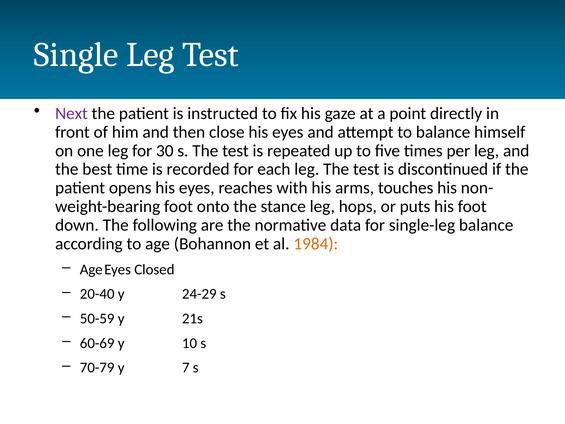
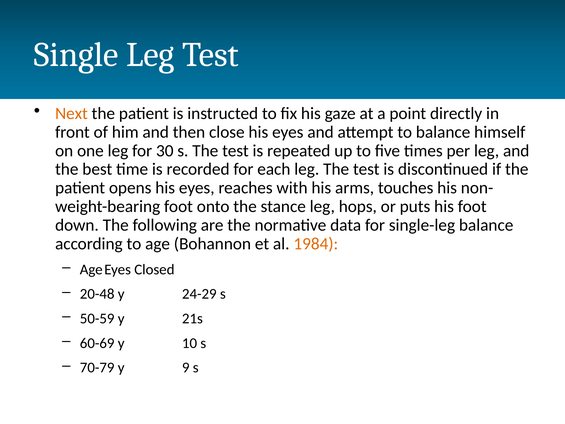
Next colour: purple -> orange
20-40: 20-40 -> 20-48
7: 7 -> 9
